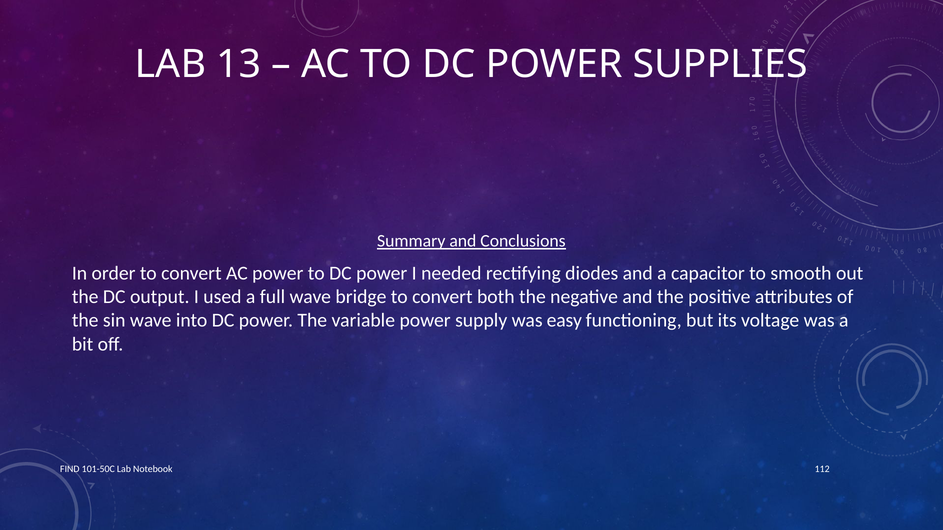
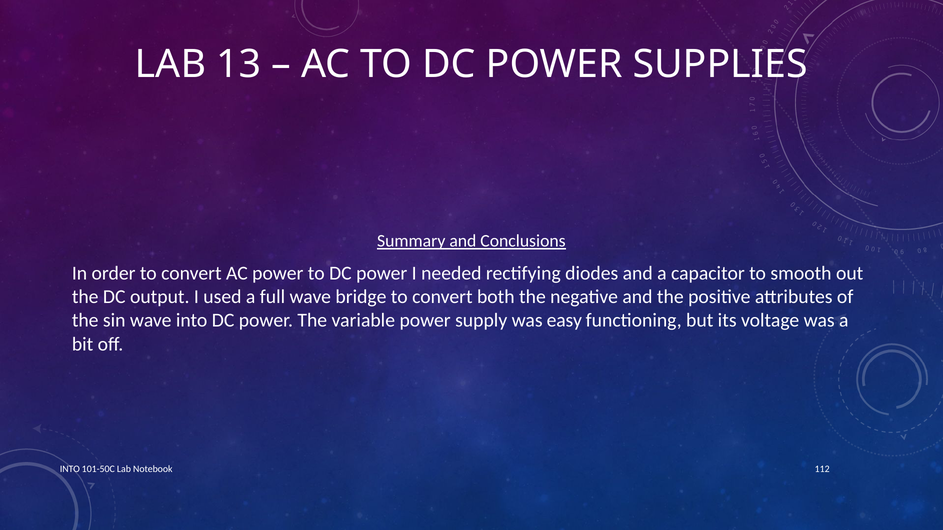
FIND at (70, 469): FIND -> INTO
